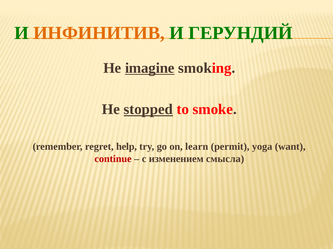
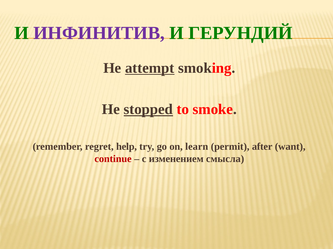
ИНФИНИТИВ colour: orange -> purple
imagine: imagine -> attempt
yoga: yoga -> after
